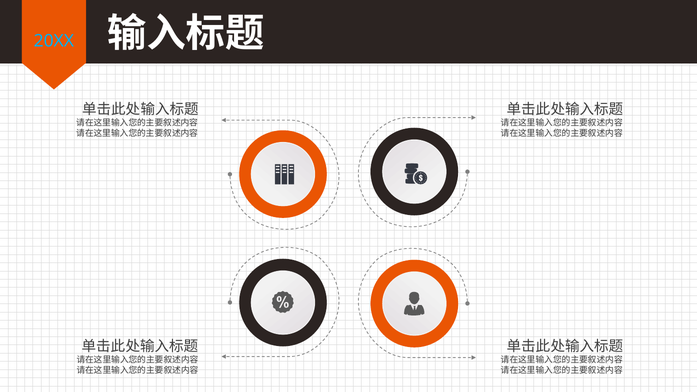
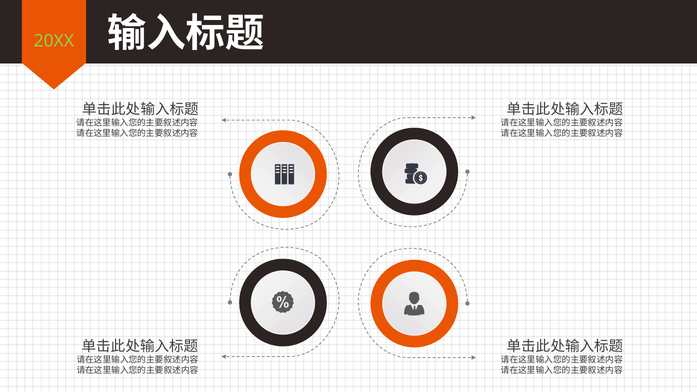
20XX colour: light blue -> light green
